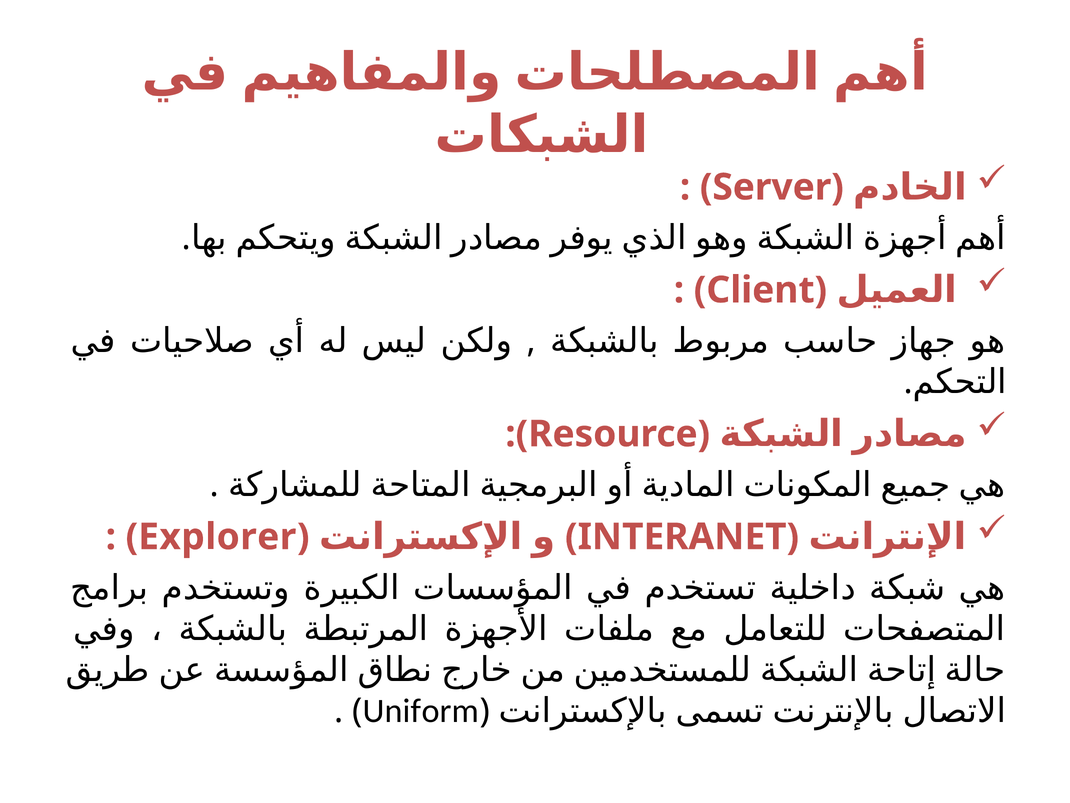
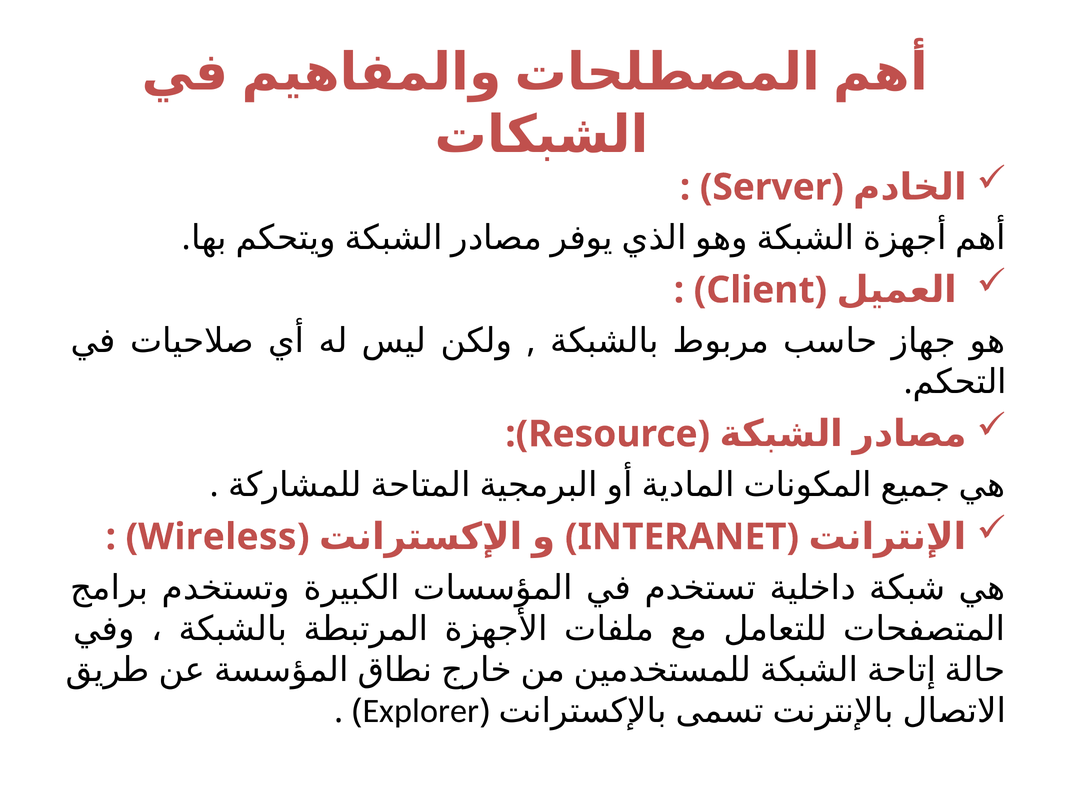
Explorer: Explorer -> Wireless
Uniform: Uniform -> Explorer
